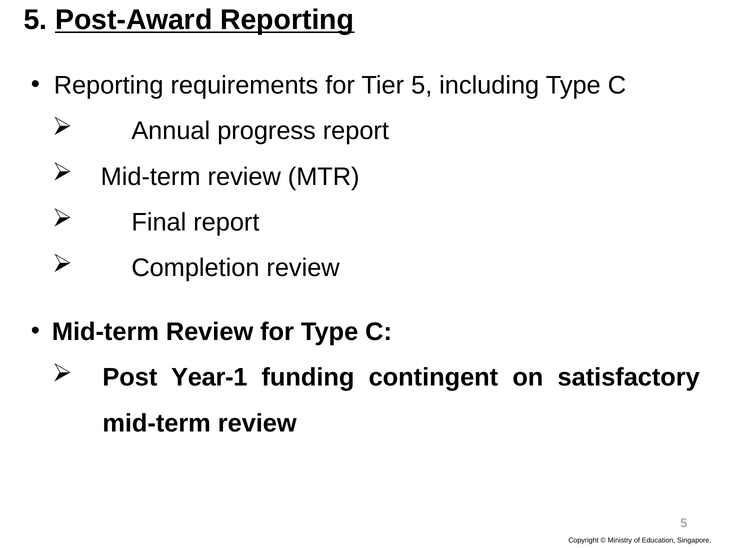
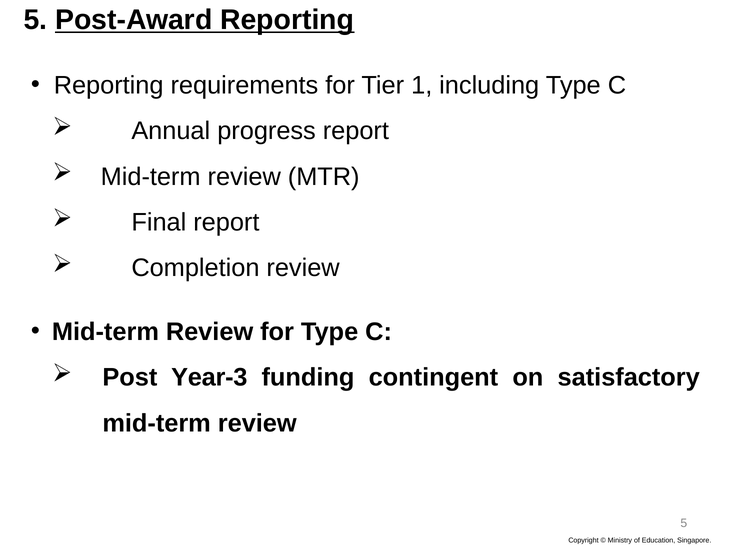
Tier 5: 5 -> 1
Year-1: Year-1 -> Year-3
